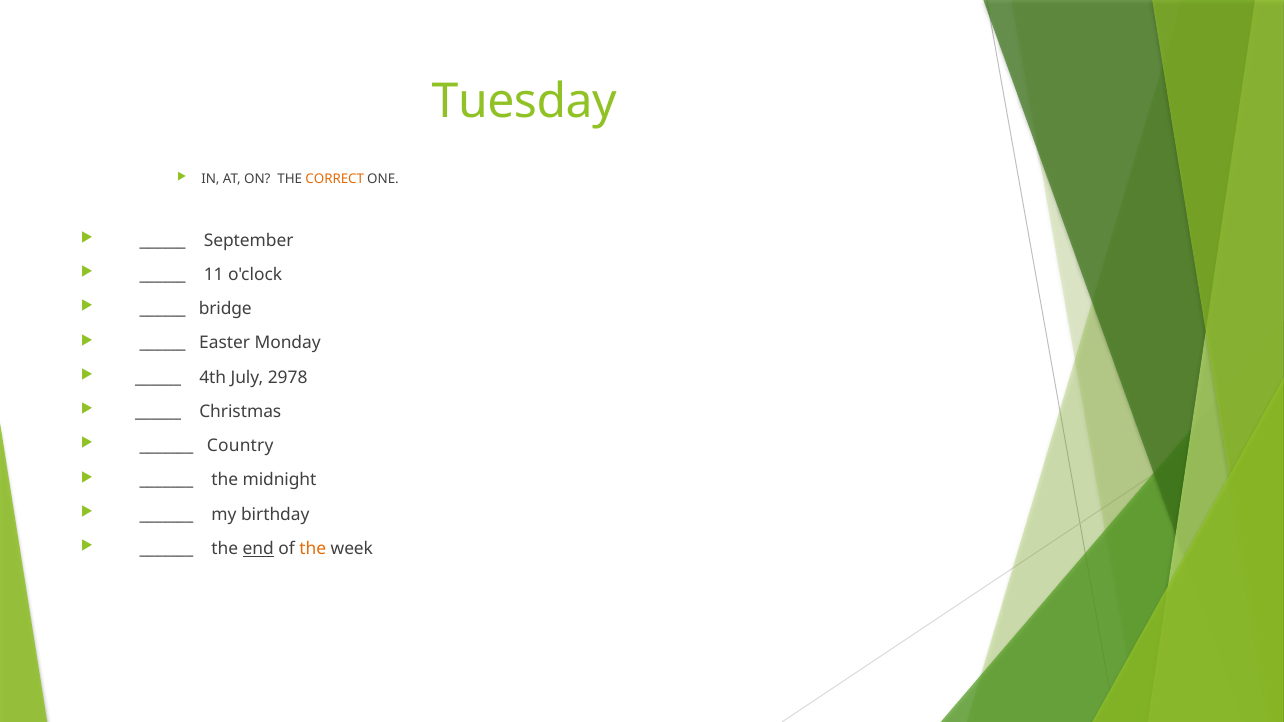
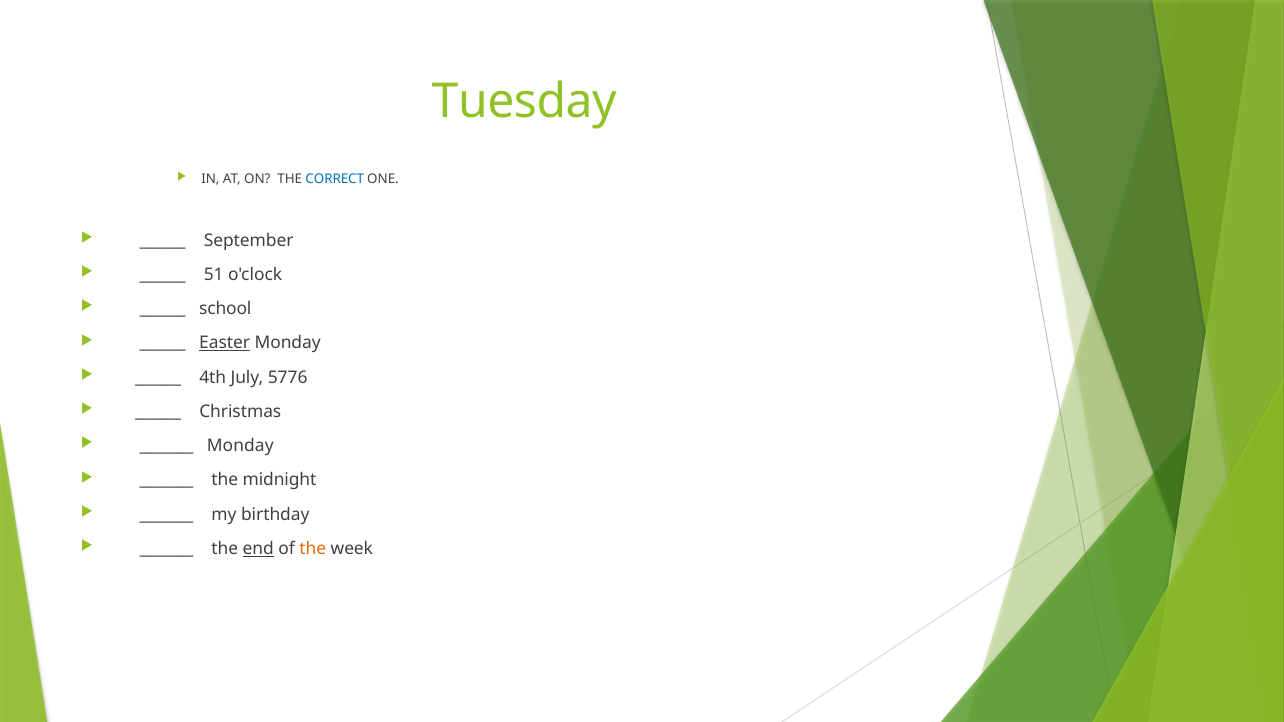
CORRECT colour: orange -> blue
11: 11 -> 51
bridge: bridge -> school
Easter underline: none -> present
2978: 2978 -> 5776
Country at (240, 446): Country -> Monday
